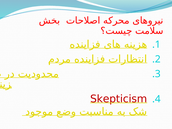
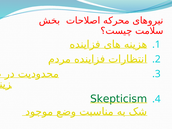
Skepticism colour: red -> green
